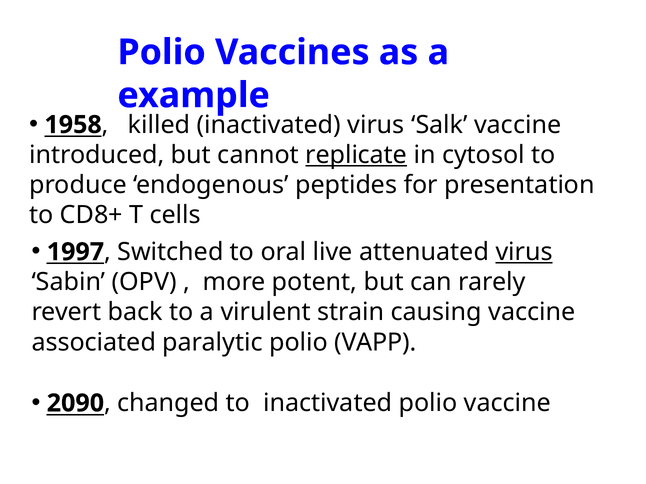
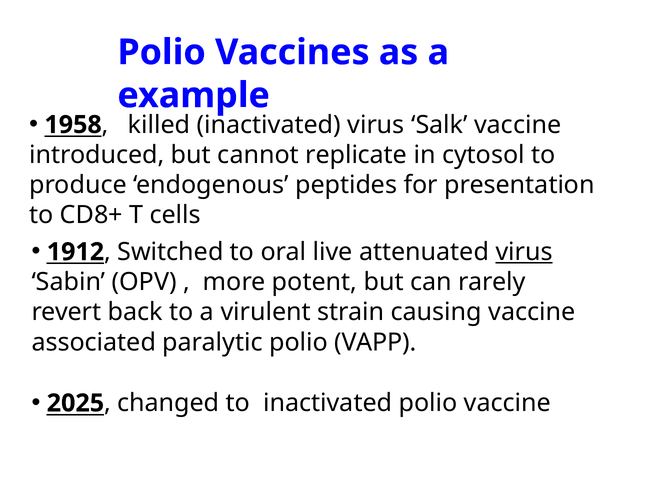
replicate underline: present -> none
1997: 1997 -> 1912
2090: 2090 -> 2025
